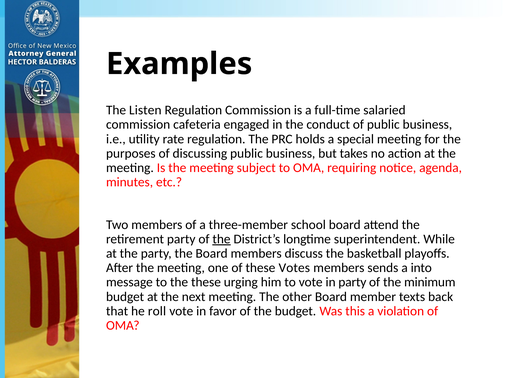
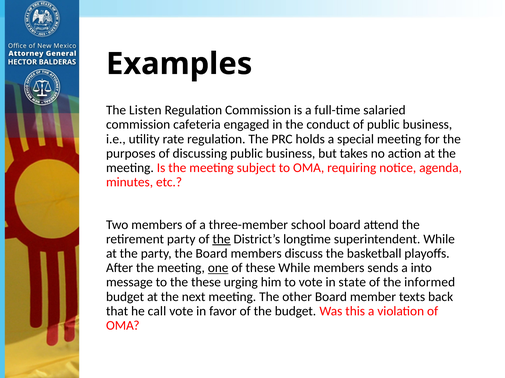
one underline: none -> present
these Votes: Votes -> While
in party: party -> state
minimum: minimum -> informed
roll: roll -> call
